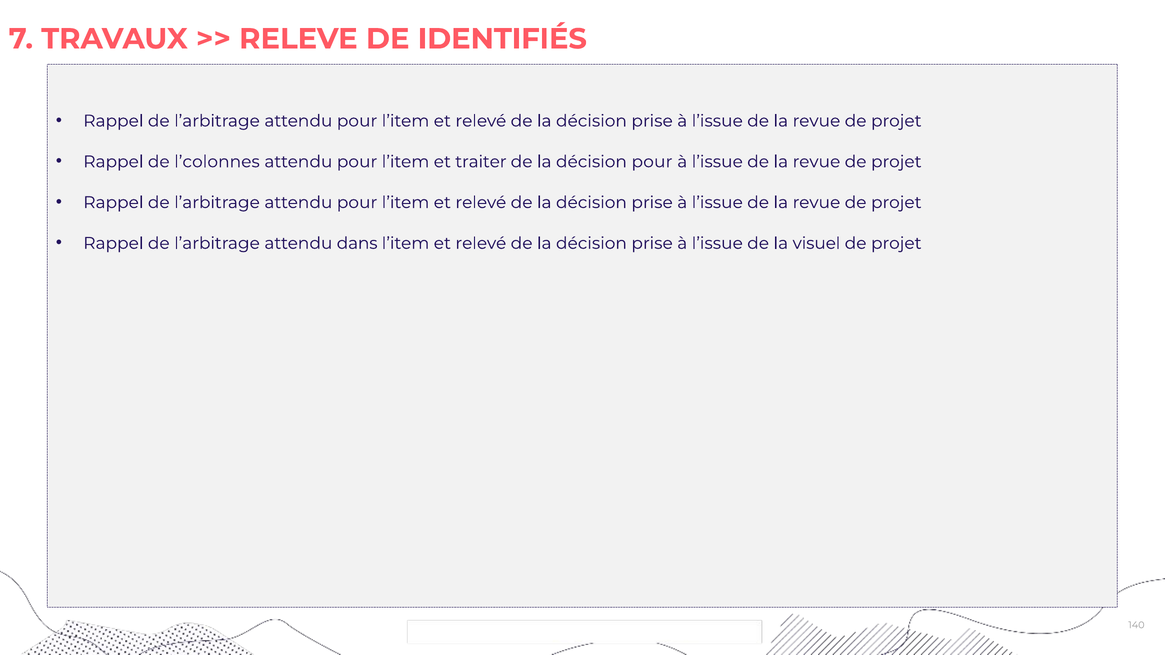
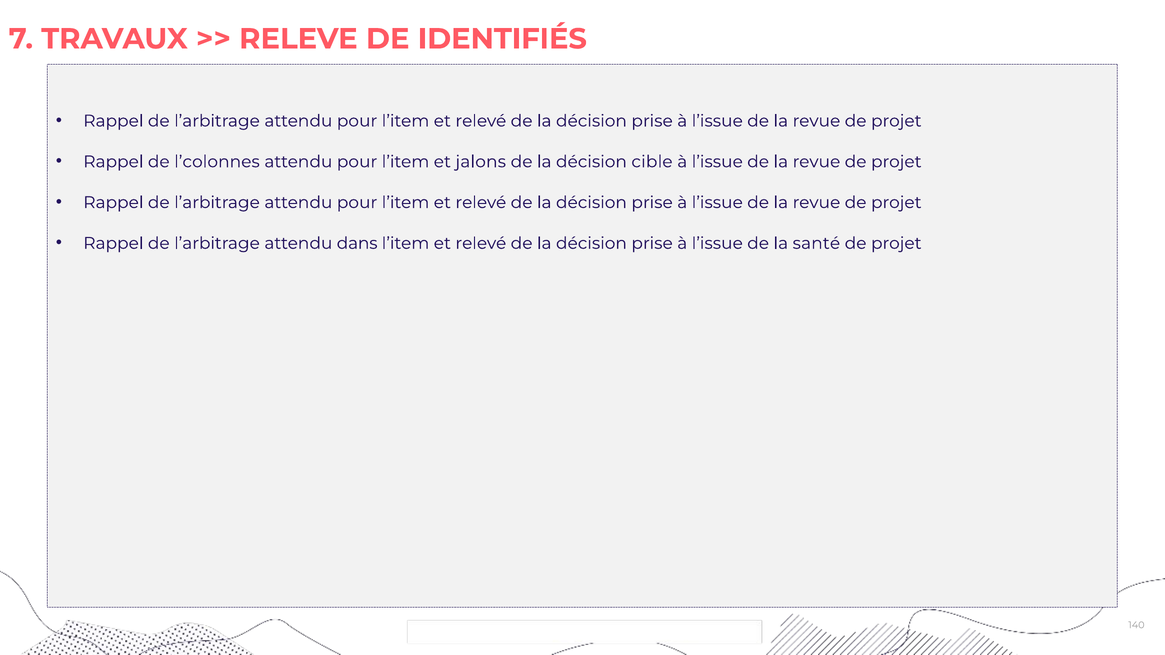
traiter: traiter -> jalons
décision pour: pour -> cible
visuel: visuel -> santé
